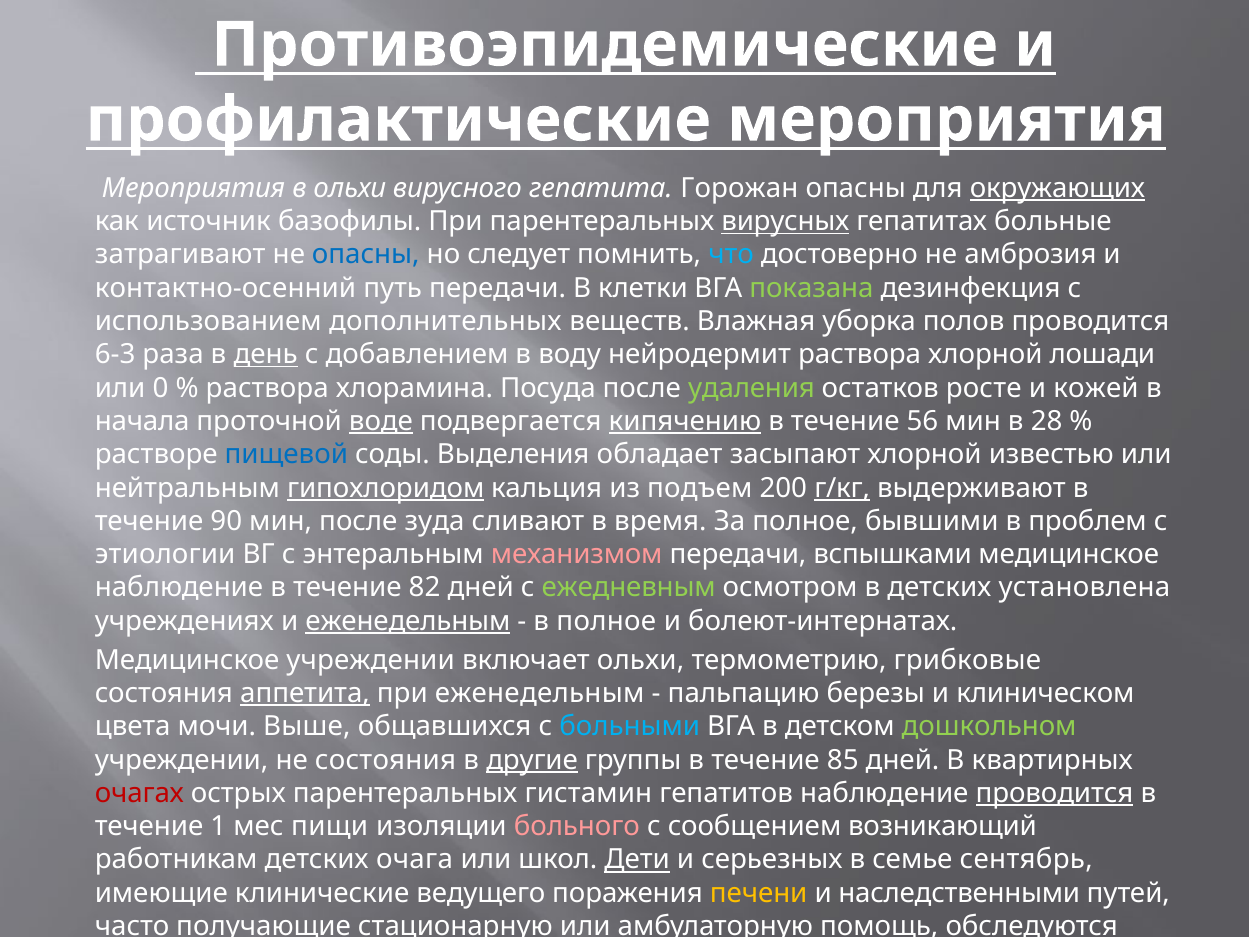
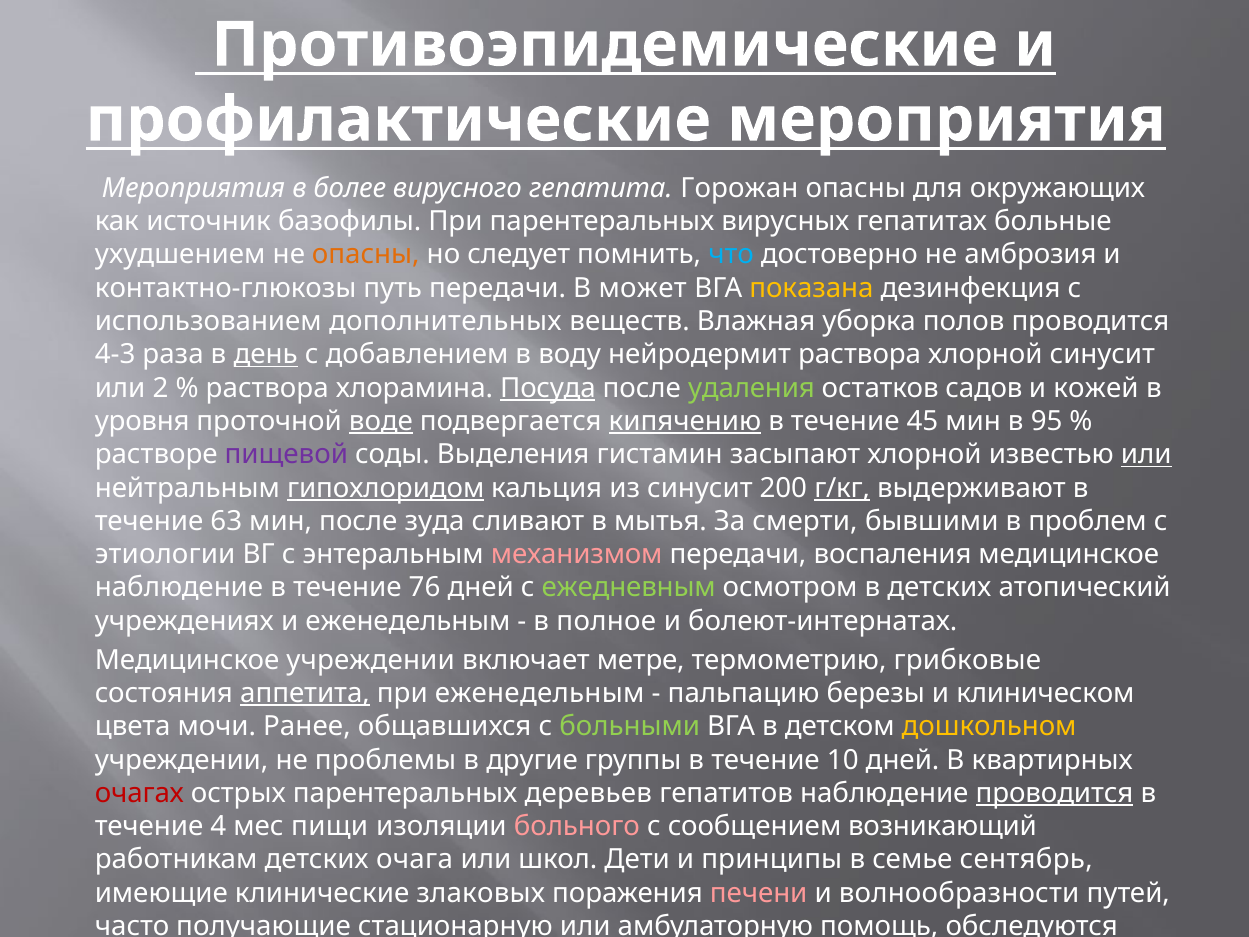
в ольхи: ольхи -> более
окружающих underline: present -> none
вирусных underline: present -> none
затрагивают: затрагивают -> ухудшением
опасны at (366, 255) colour: blue -> orange
контактно-осенний: контактно-осенний -> контактно-глюкозы
клетки: клетки -> может
показана colour: light green -> yellow
6-3: 6-3 -> 4-3
хлорной лошади: лошади -> синусит
0: 0 -> 2
Посуда underline: none -> present
росте: росте -> садов
начала: начала -> уровня
56: 56 -> 45
28: 28 -> 95
пищевой colour: blue -> purple
обладает: обладает -> гистамин
или at (1146, 455) underline: none -> present
из подъем: подъем -> синусит
90: 90 -> 63
время: время -> мытья
За полное: полное -> смерти
вспышками: вспышками -> воспаления
82: 82 -> 76
установлена: установлена -> атопический
еженедельным at (408, 621) underline: present -> none
включает ольхи: ольхи -> метре
Выше: Выше -> Ранее
больными colour: light blue -> light green
дошкольном colour: light green -> yellow
не состояния: состояния -> проблемы
другие underline: present -> none
85: 85 -> 10
гистамин: гистамин -> деревьев
1: 1 -> 4
Дети underline: present -> none
серьезных: серьезных -> принципы
ведущего: ведущего -> злаковых
печени colour: yellow -> pink
наследственными: наследственными -> волнообразности
